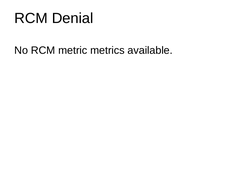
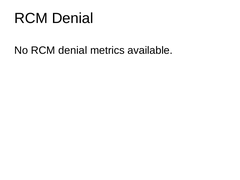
No RCM metric: metric -> denial
